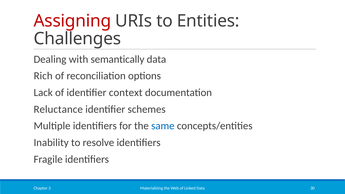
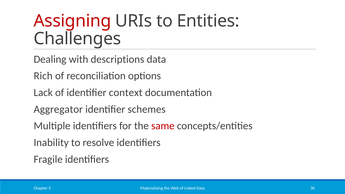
semantically: semantically -> descriptions
Reluctance: Reluctance -> Aggregator
same colour: blue -> red
